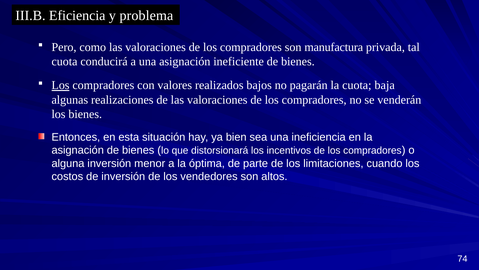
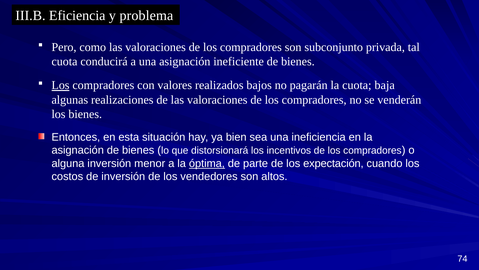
manufactura: manufactura -> subconjunto
óptima underline: none -> present
limitaciones: limitaciones -> expectación
